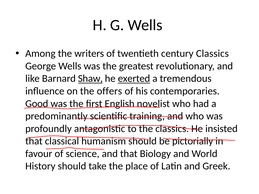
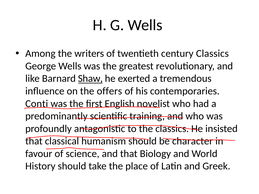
exerted underline: present -> none
Good: Good -> Conti
pictorially: pictorially -> character
